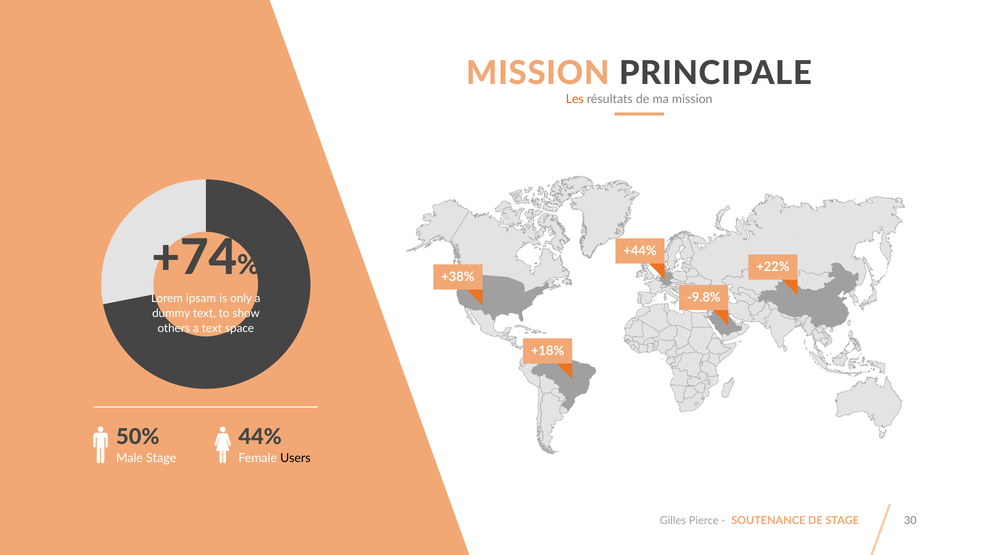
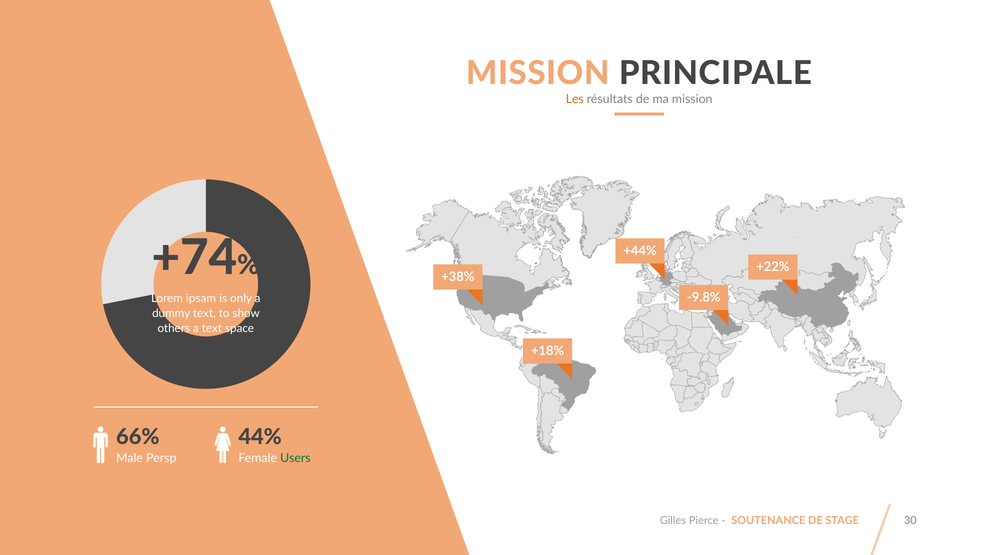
50%: 50% -> 66%
Male Stage: Stage -> Persp
Users colour: black -> green
